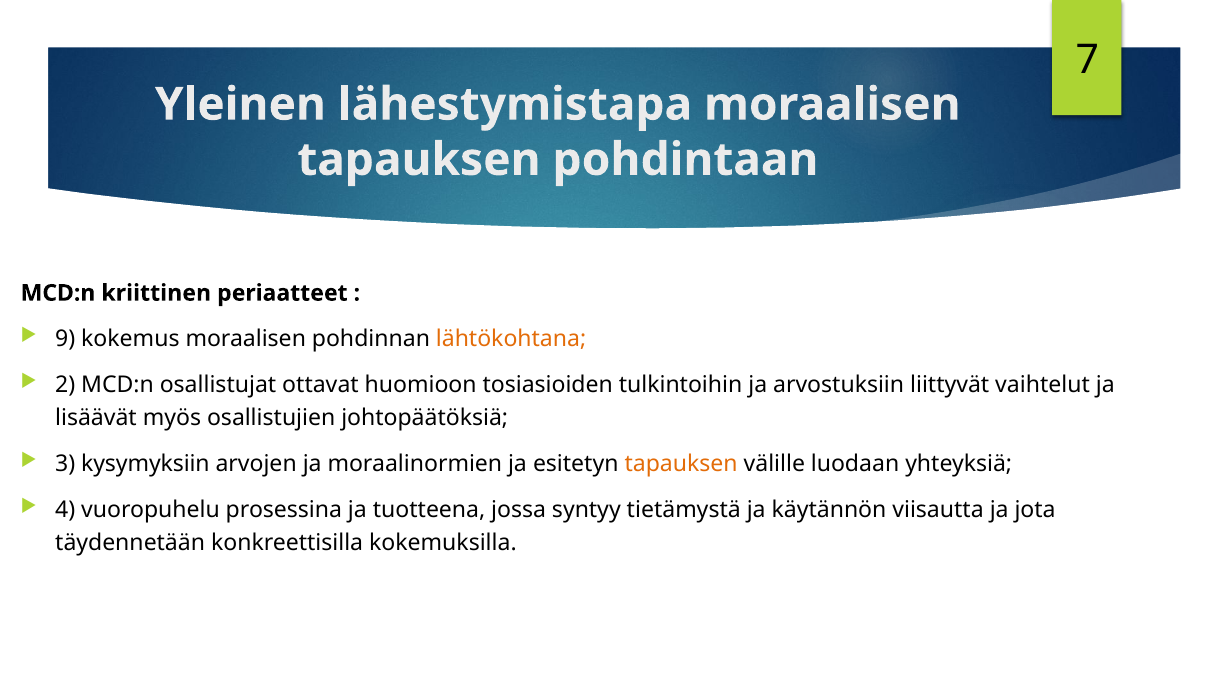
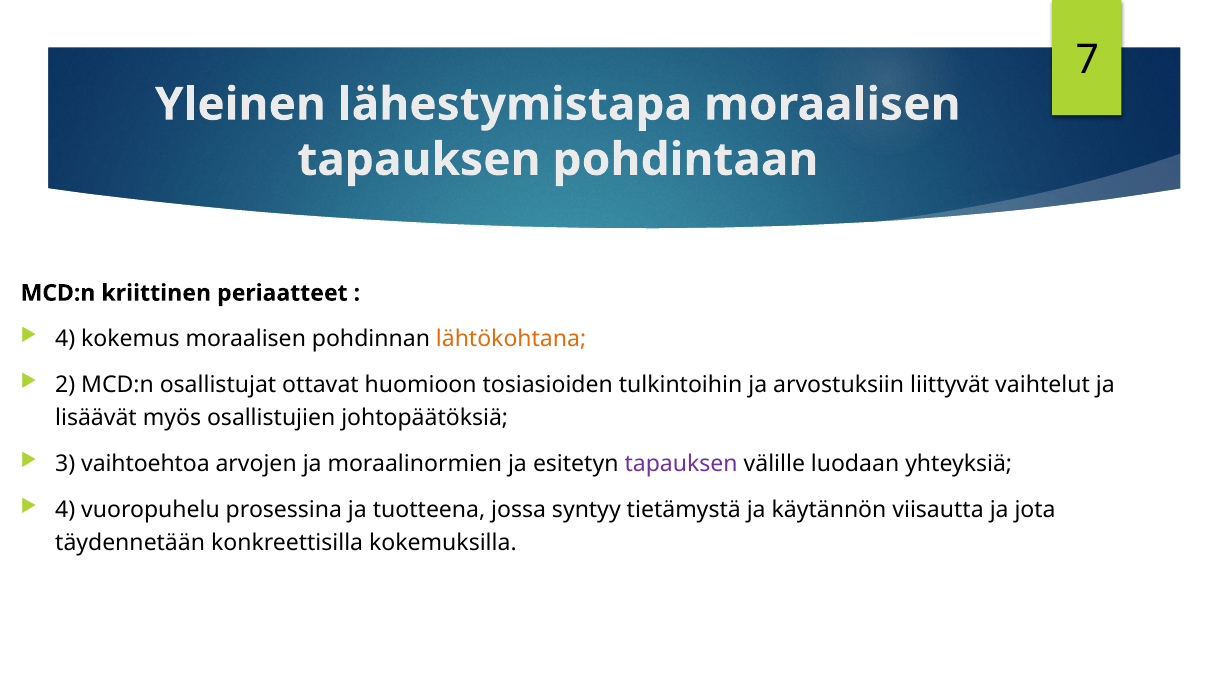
9 at (65, 339): 9 -> 4
kysymyksiin: kysymyksiin -> vaihtoehtoa
tapauksen at (681, 464) colour: orange -> purple
